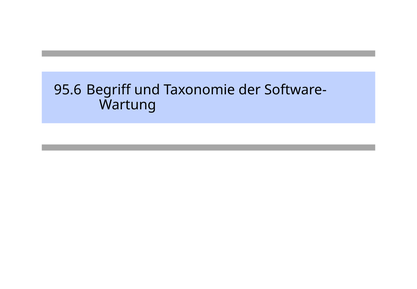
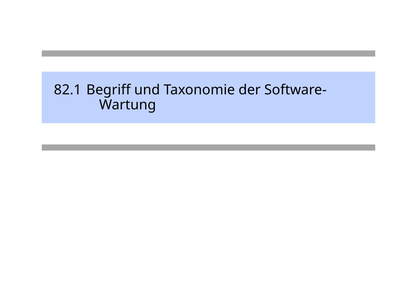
95.6: 95.6 -> 82.1
